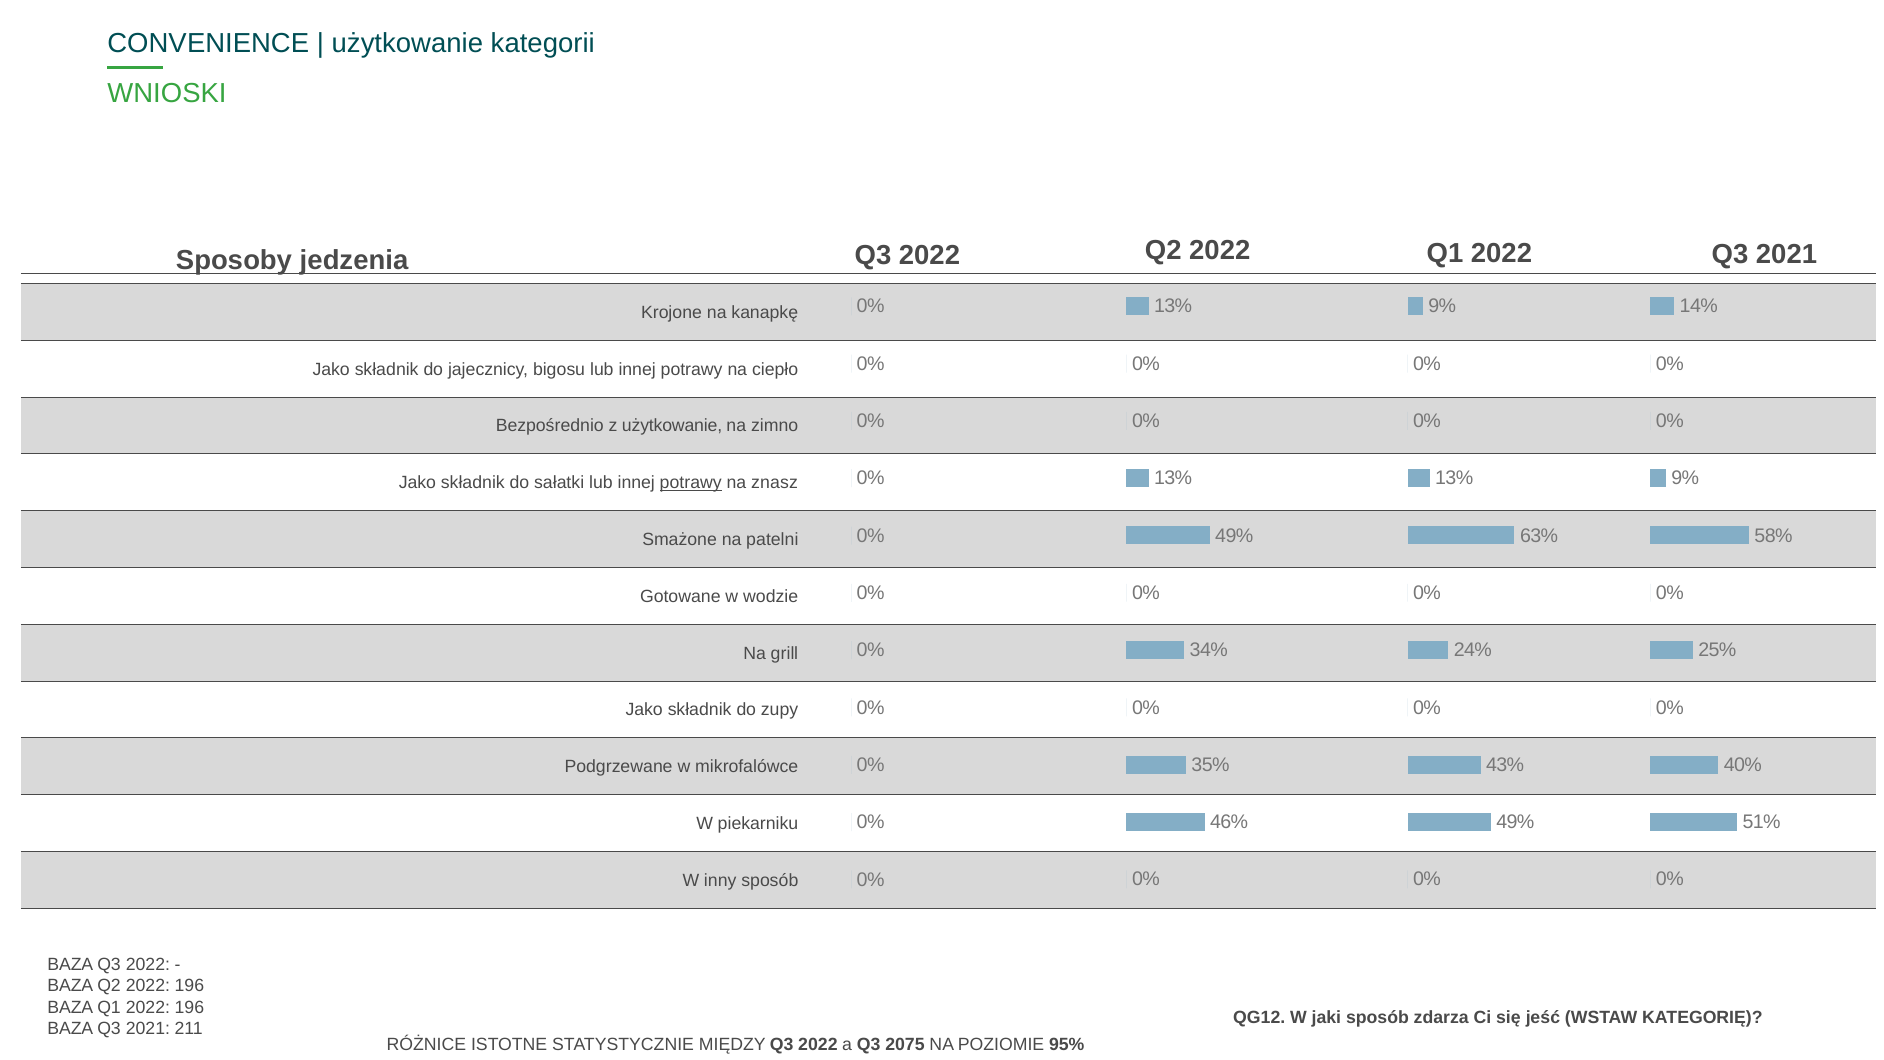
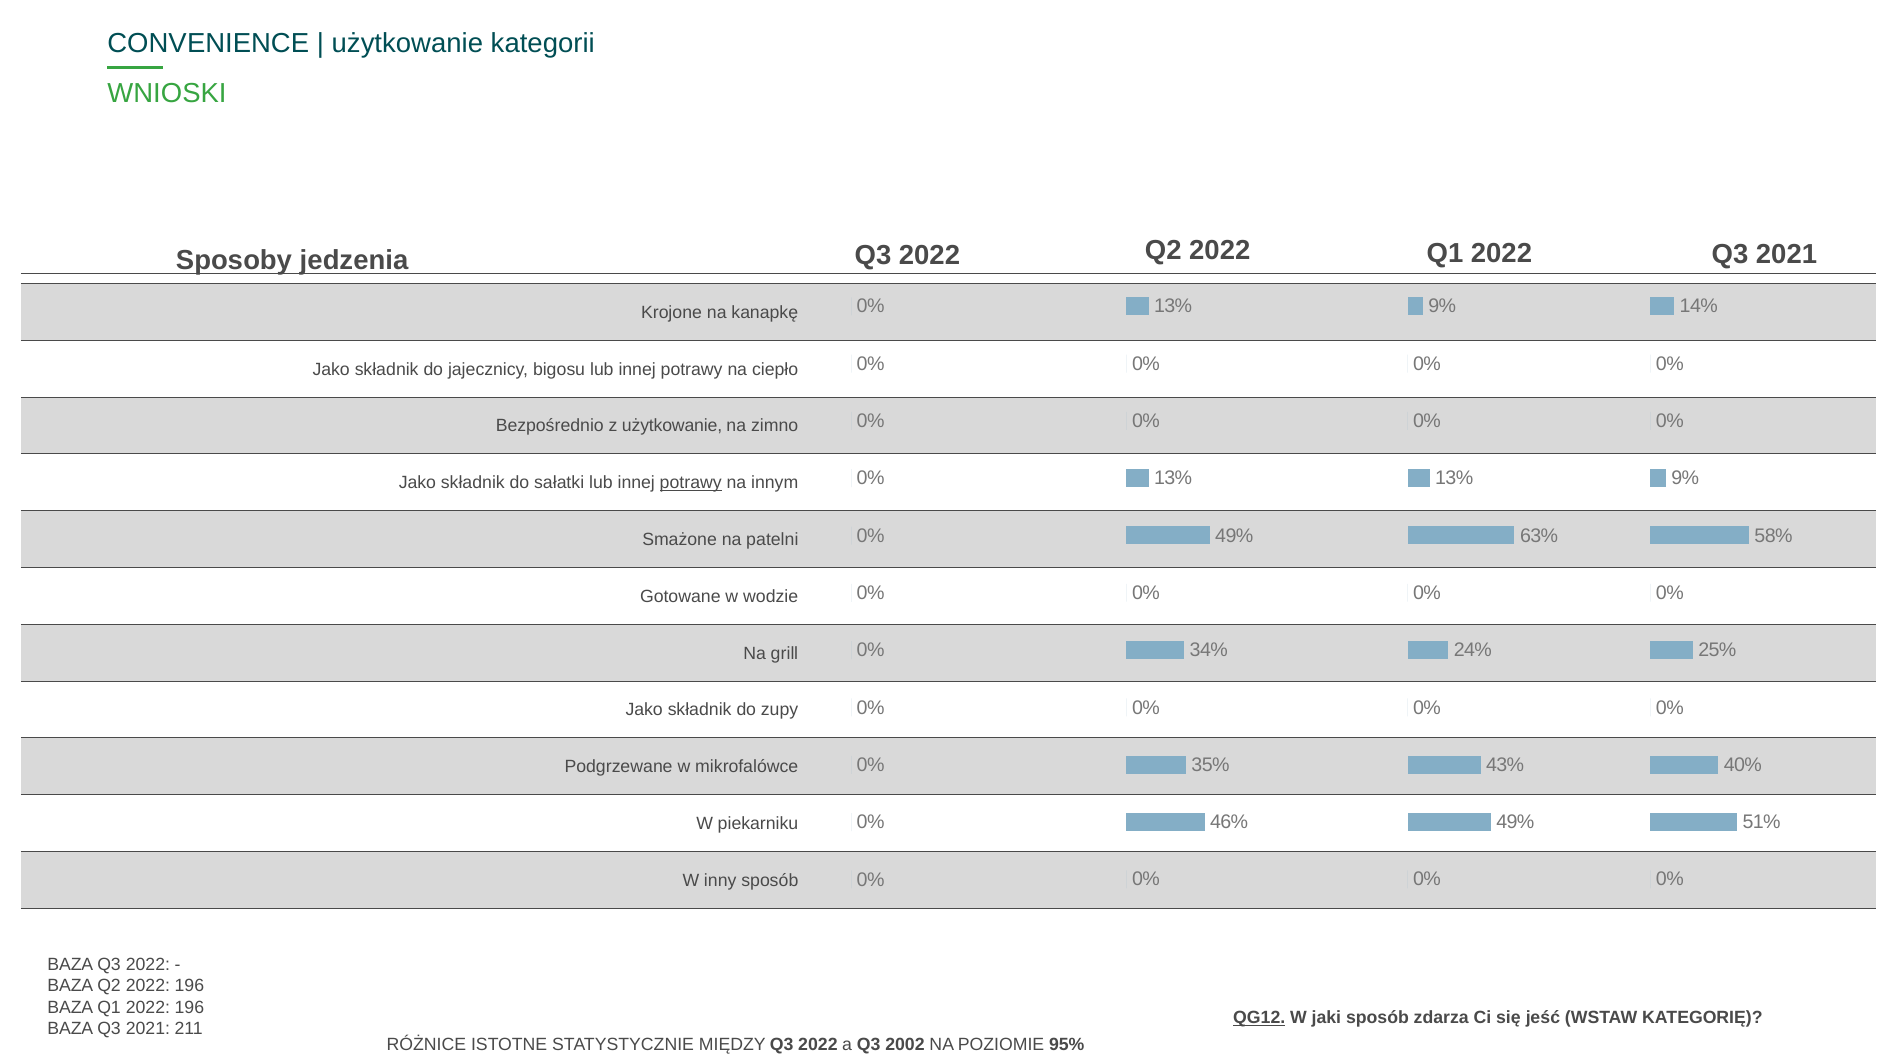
znasz: znasz -> innym
QG12 underline: none -> present
2075: 2075 -> 2002
